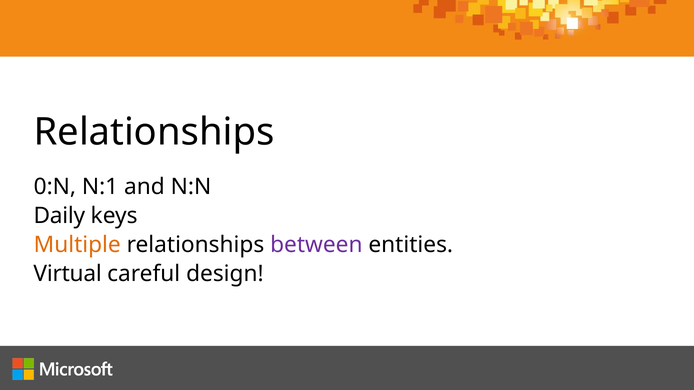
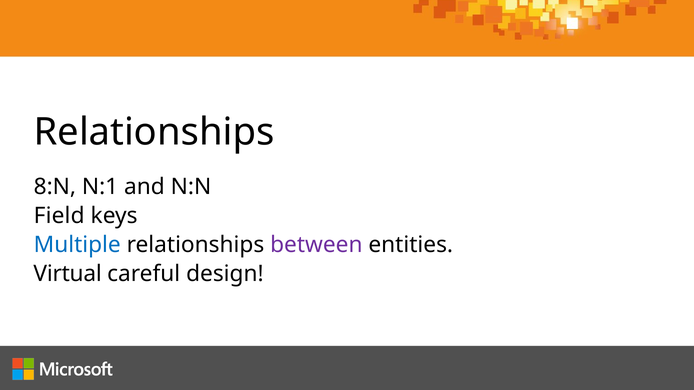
0:N: 0:N -> 8:N
Daily: Daily -> Field
Multiple colour: orange -> blue
